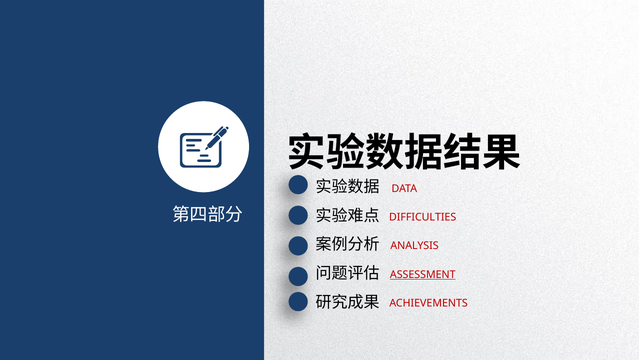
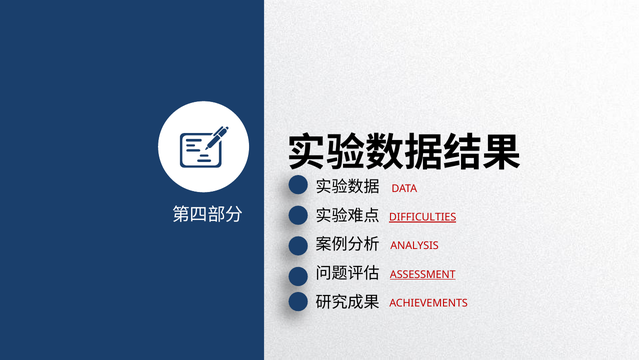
DIFFICULTIES underline: none -> present
